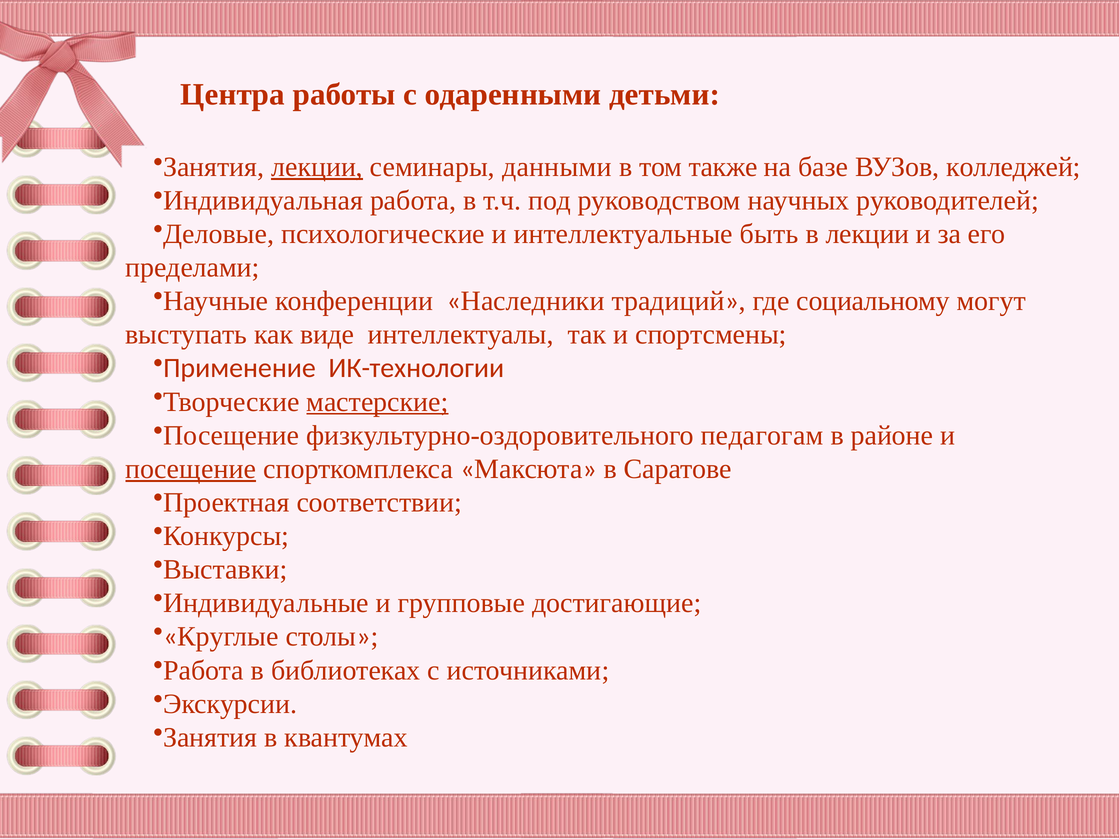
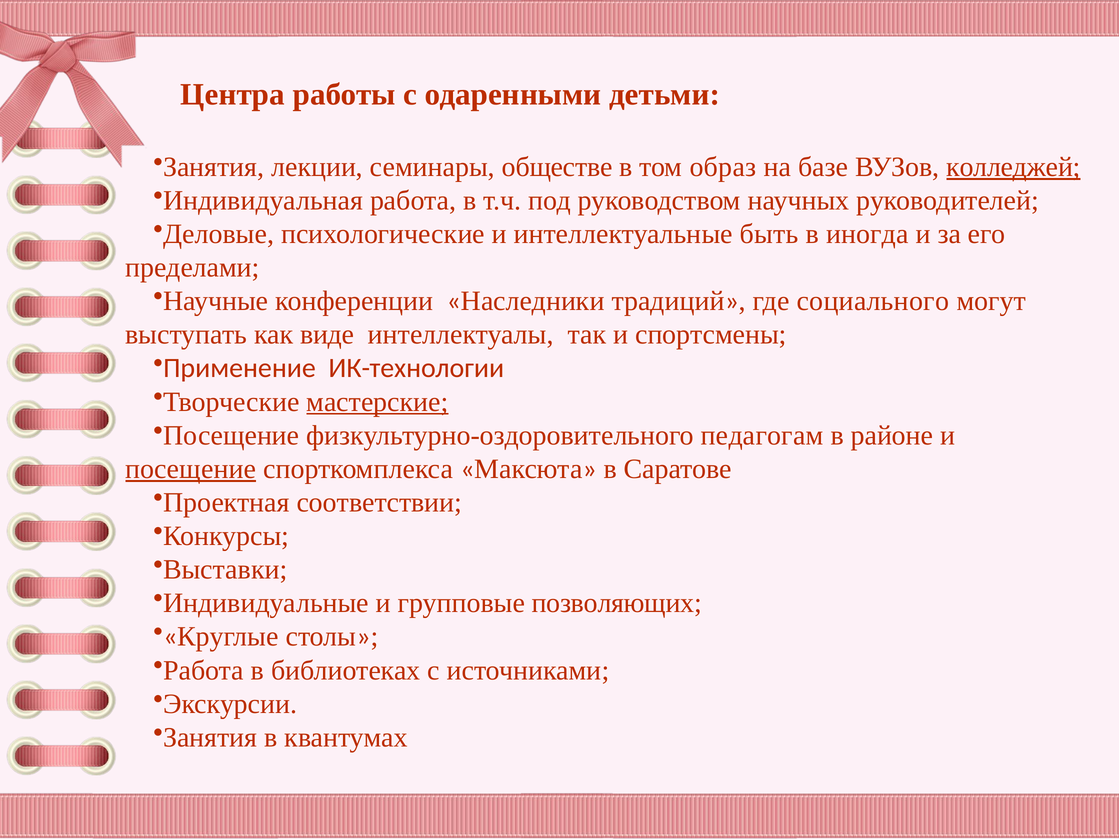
лекции at (317, 167) underline: present -> none
данными: данными -> обществе
также: также -> образ
колледжей underline: none -> present
в лекции: лекции -> иногда
социальному: социальному -> социального
достигающие: достигающие -> позволяющих
